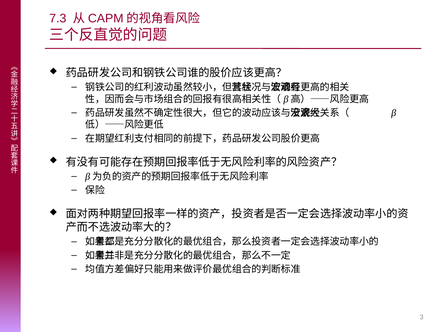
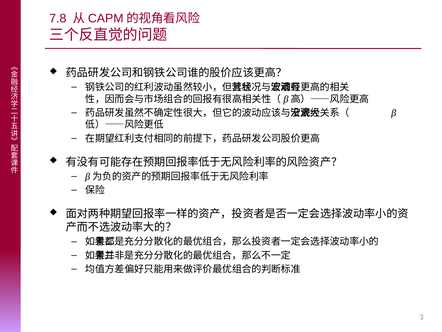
7.3: 7.3 -> 7.8
